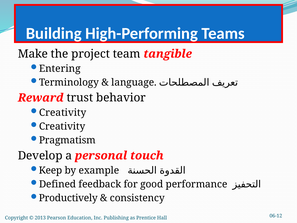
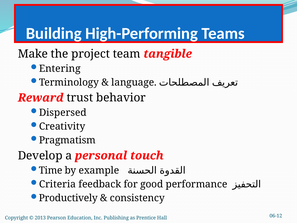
Creativity at (63, 112): Creativity -> Dispersed
Keep: Keep -> Time
Defined: Defined -> Criteria
